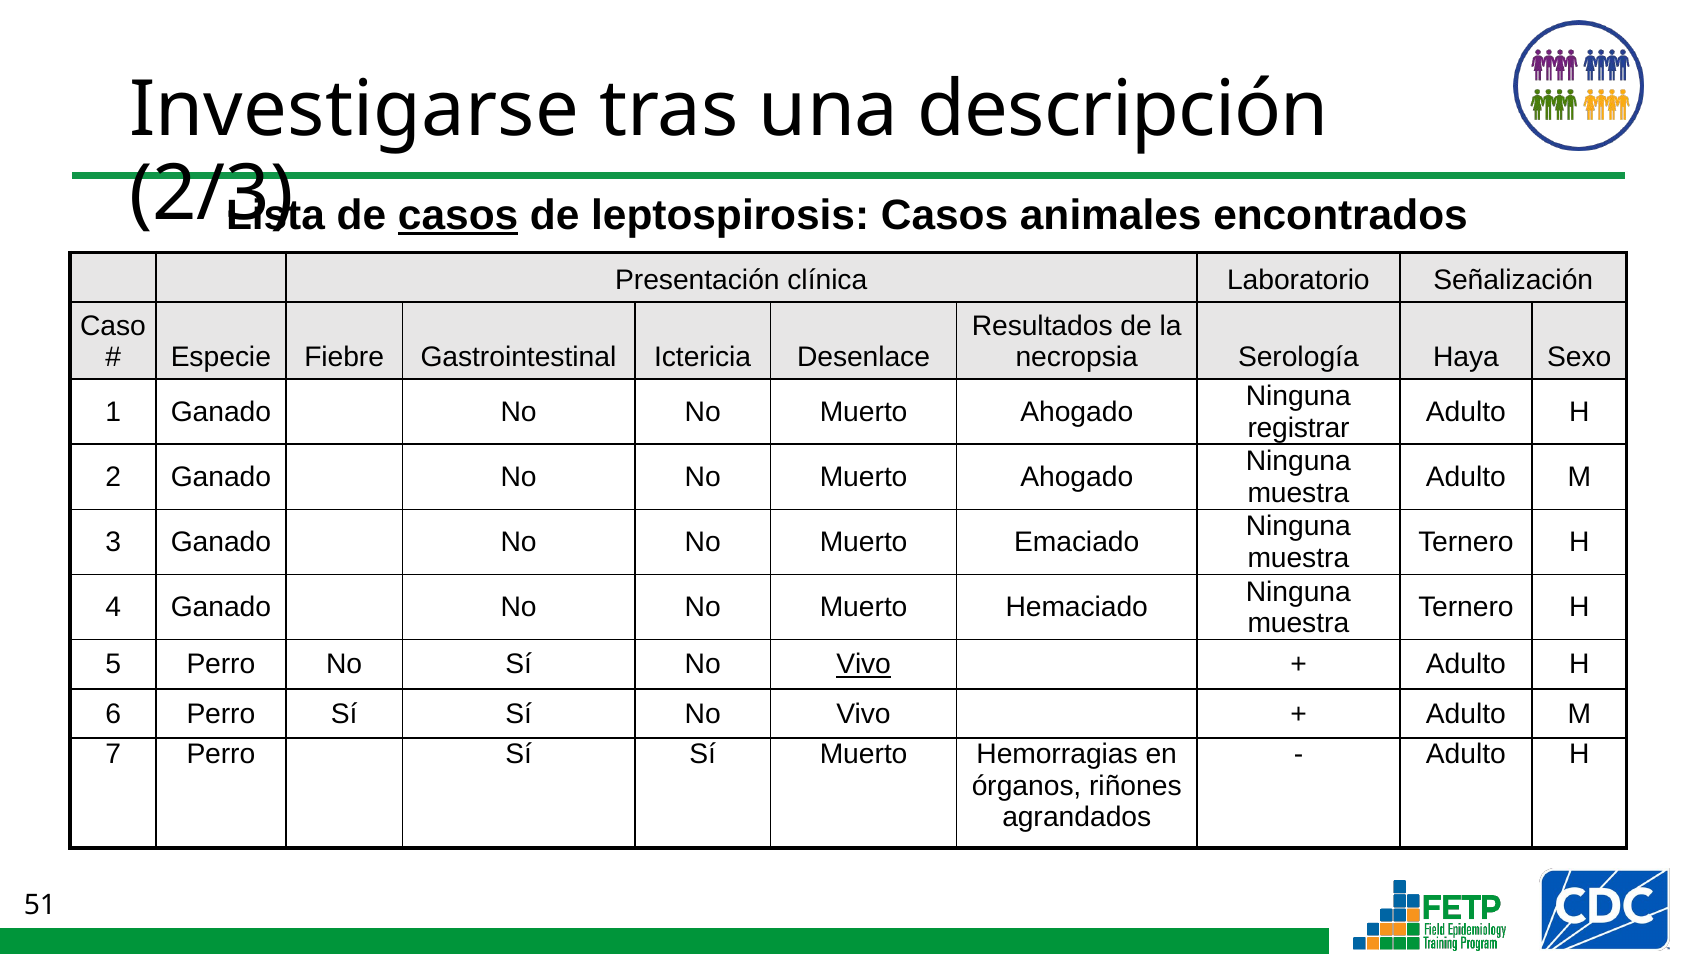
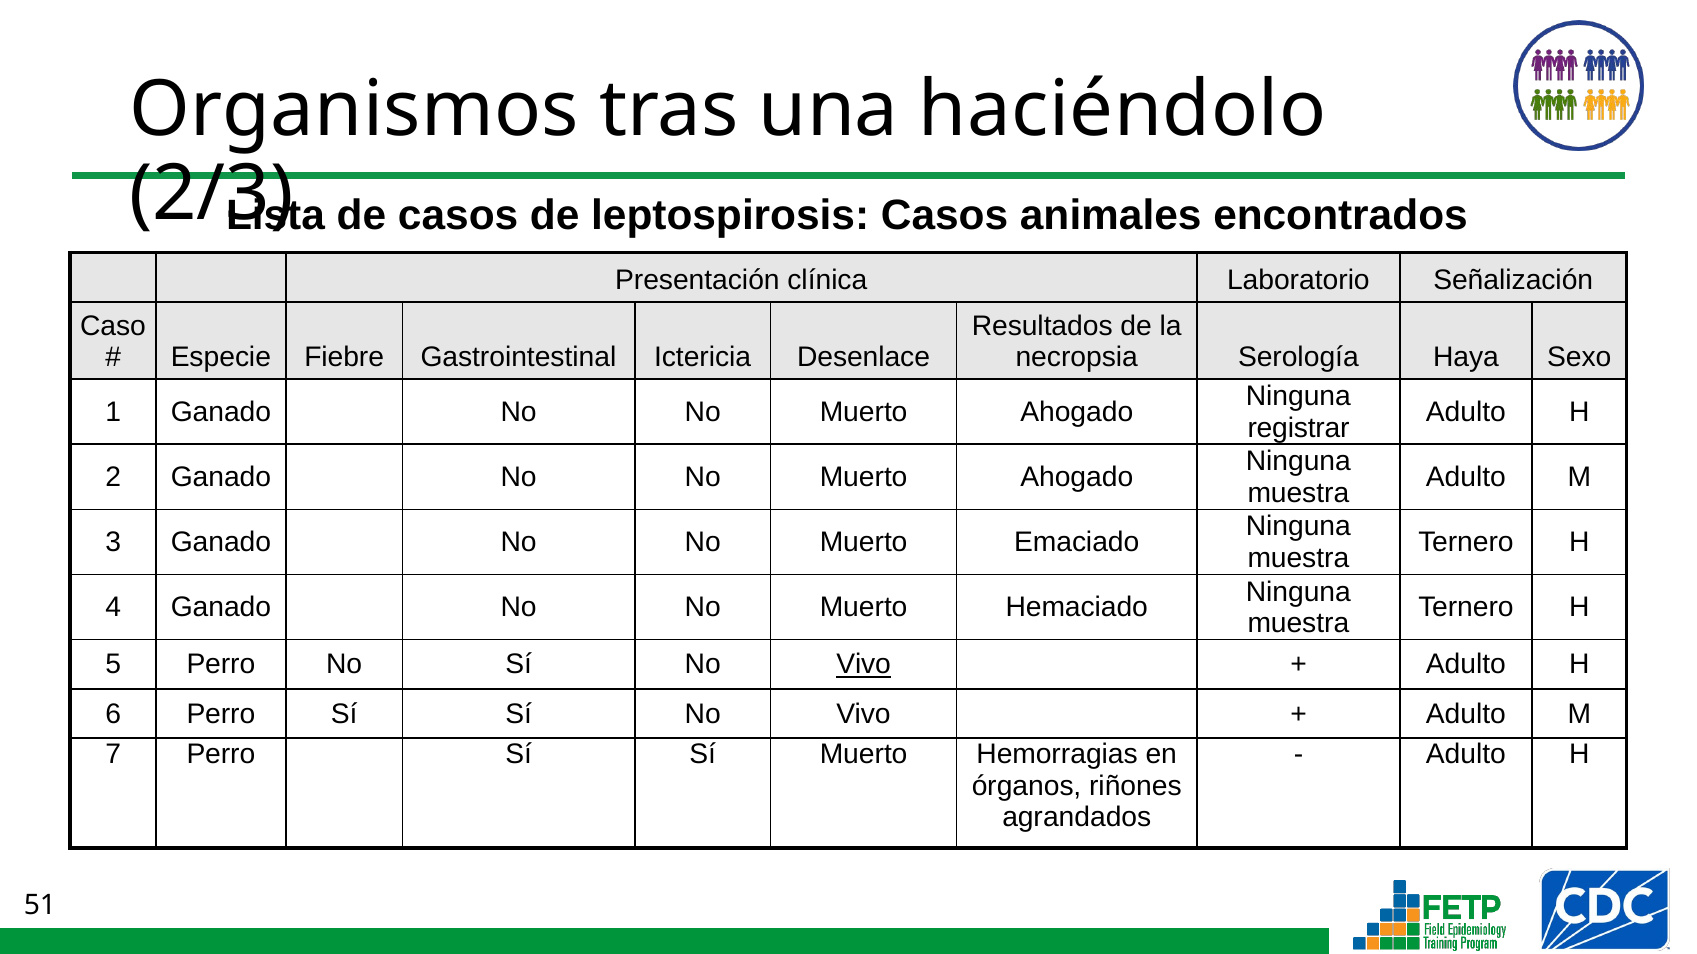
Investigarse: Investigarse -> Organismos
descripción: descripción -> haciéndolo
casos at (458, 215) underline: present -> none
